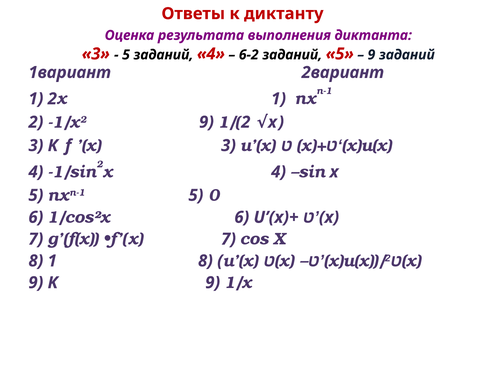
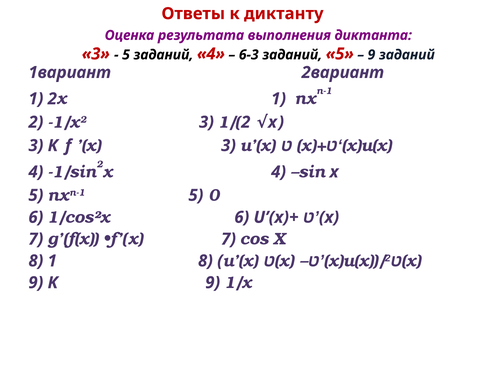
6-2: 6-2 -> 6-3
-1/x2 9: 9 -> 3
